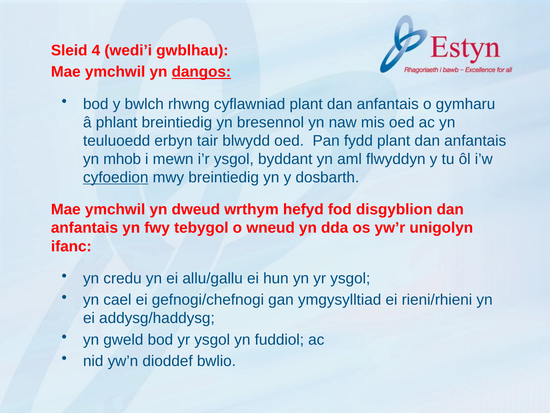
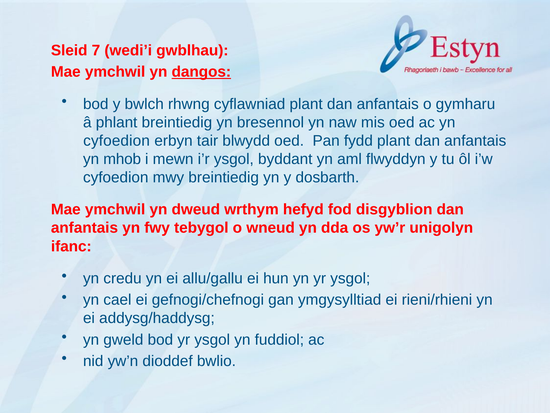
4: 4 -> 7
teuluoedd at (117, 141): teuluoedd -> cyfoedion
cyfoedion at (116, 177) underline: present -> none
